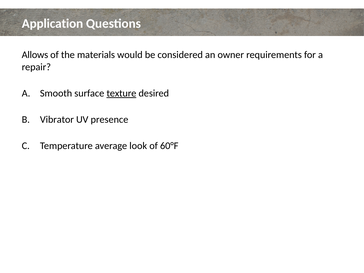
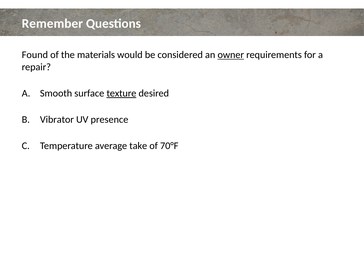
Application: Application -> Remember
Allows: Allows -> Found
owner underline: none -> present
look: look -> take
60°F: 60°F -> 70°F
